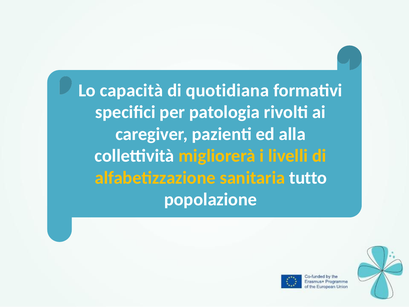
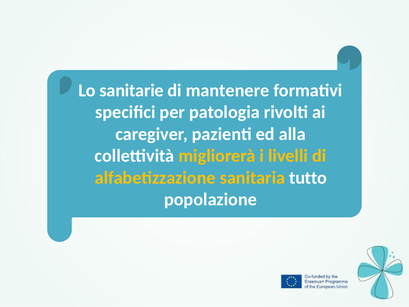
capacità: capacità -> sanitarie
quotidiana: quotidiana -> mantenere
